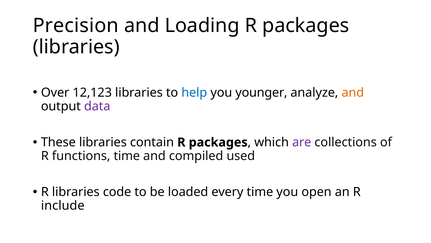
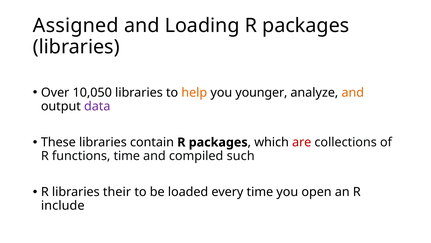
Precision: Precision -> Assigned
12,123: 12,123 -> 10,050
help colour: blue -> orange
are colour: purple -> red
used: used -> such
code: code -> their
